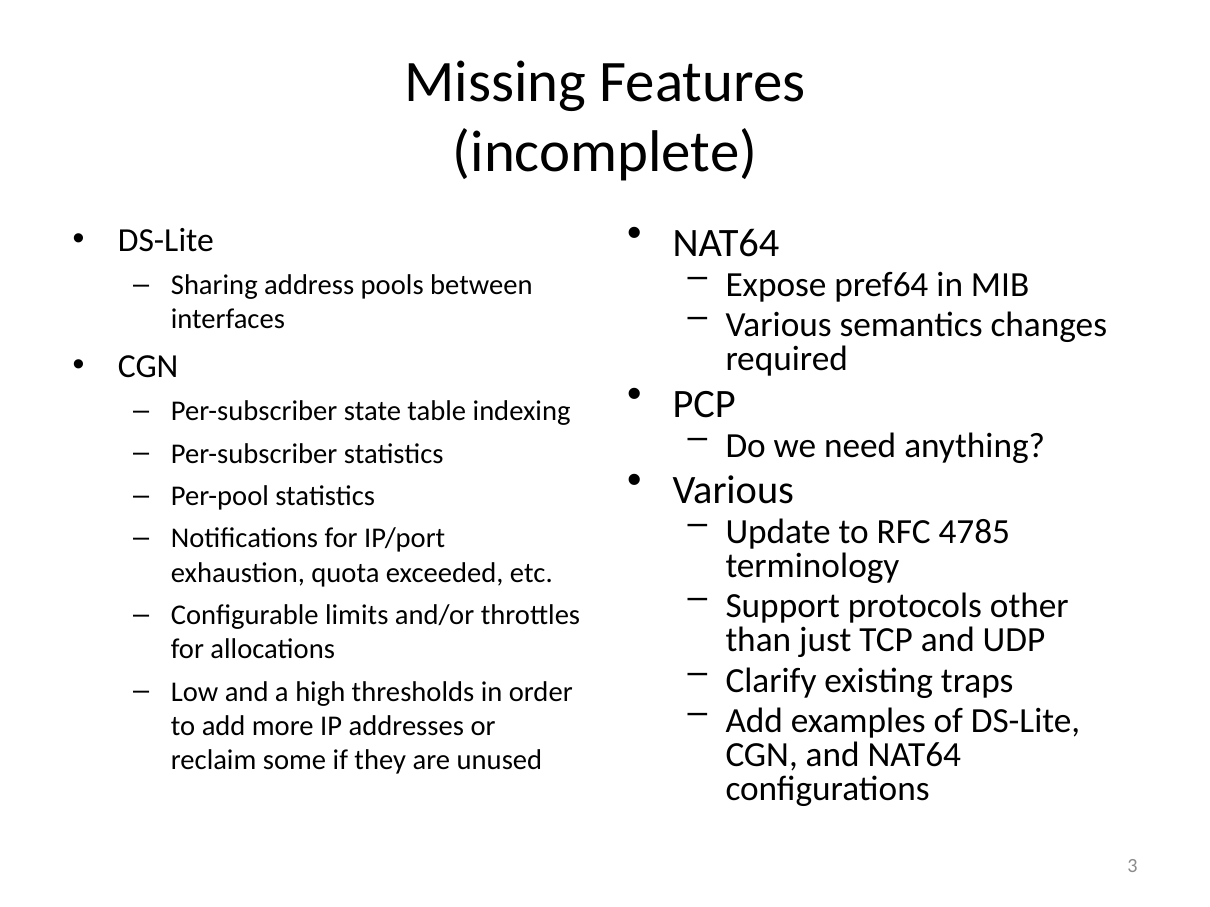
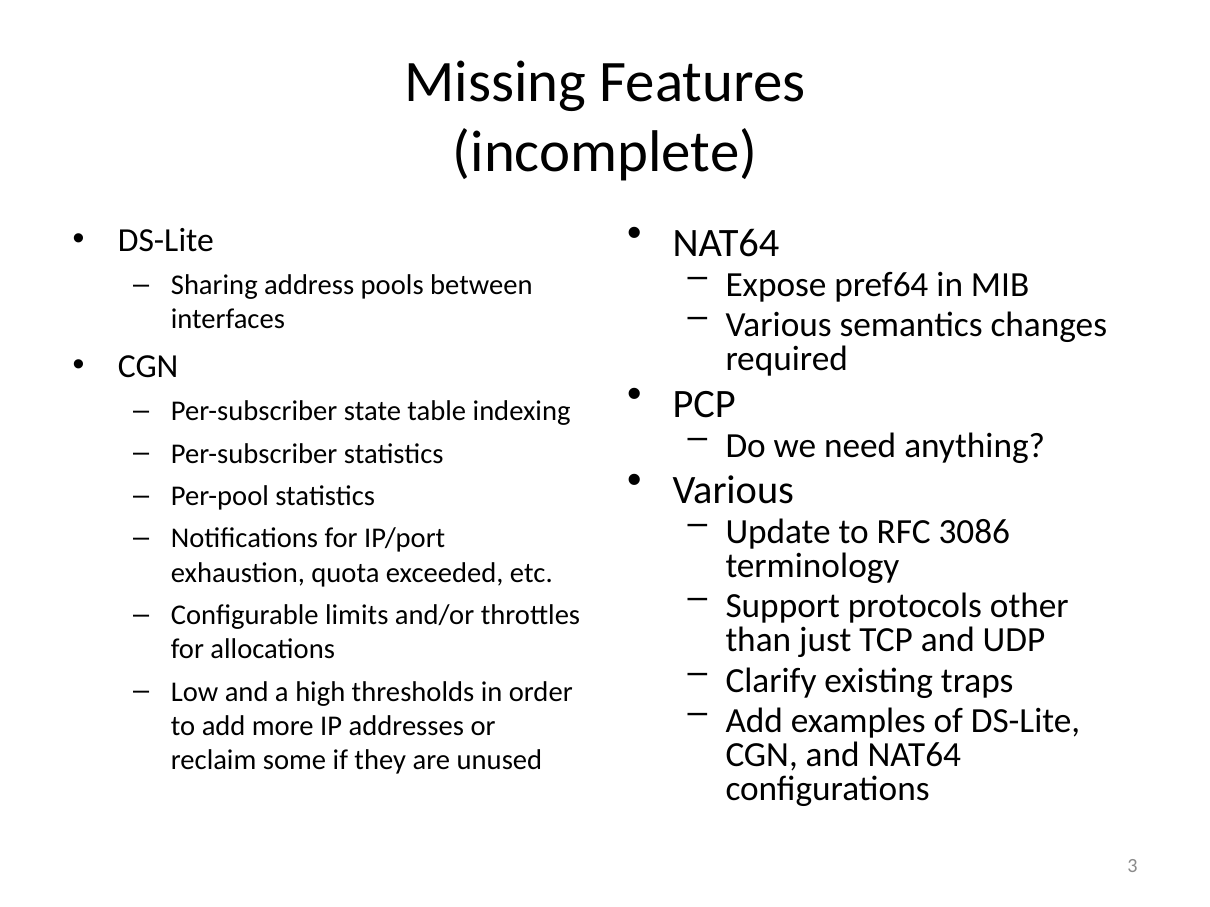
4785: 4785 -> 3086
